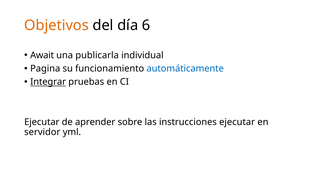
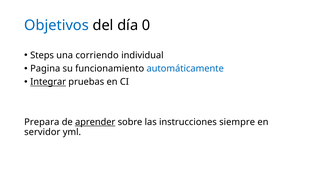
Objetivos colour: orange -> blue
6: 6 -> 0
Await: Await -> Steps
publicarla: publicarla -> corriendo
Ejecutar at (42, 122): Ejecutar -> Prepara
aprender underline: none -> present
instrucciones ejecutar: ejecutar -> siempre
